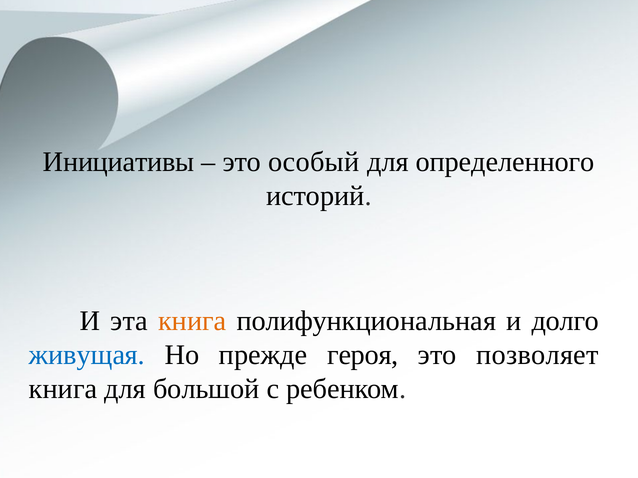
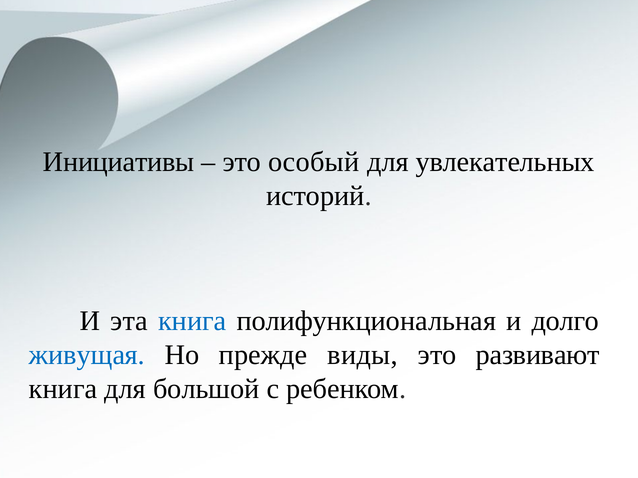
определенного: определенного -> увлекательных
книга at (192, 321) colour: orange -> blue
героя: героя -> виды
позволяет: позволяет -> развивают
